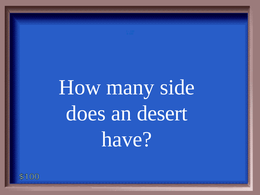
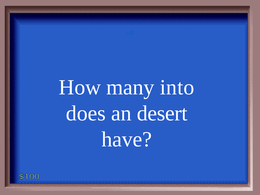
side: side -> into
